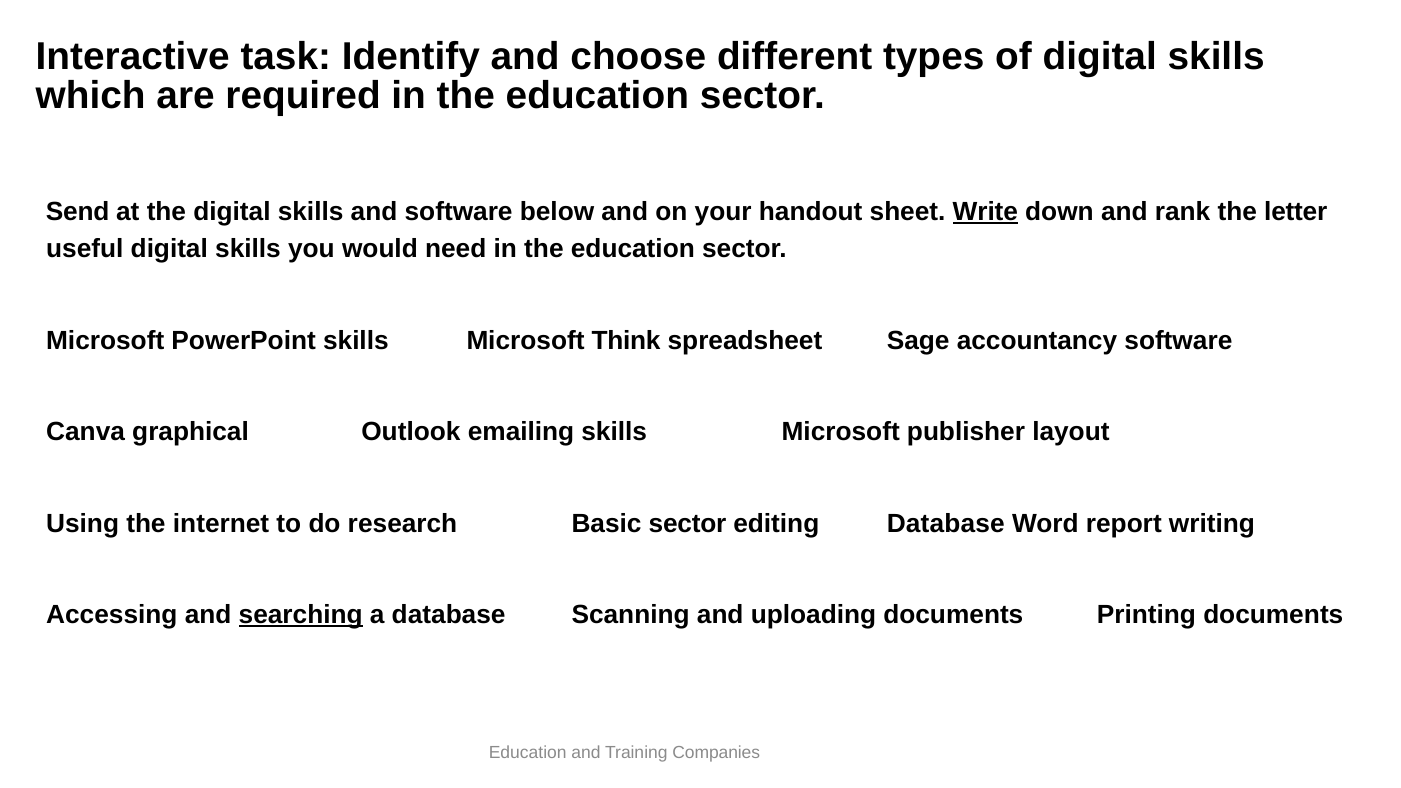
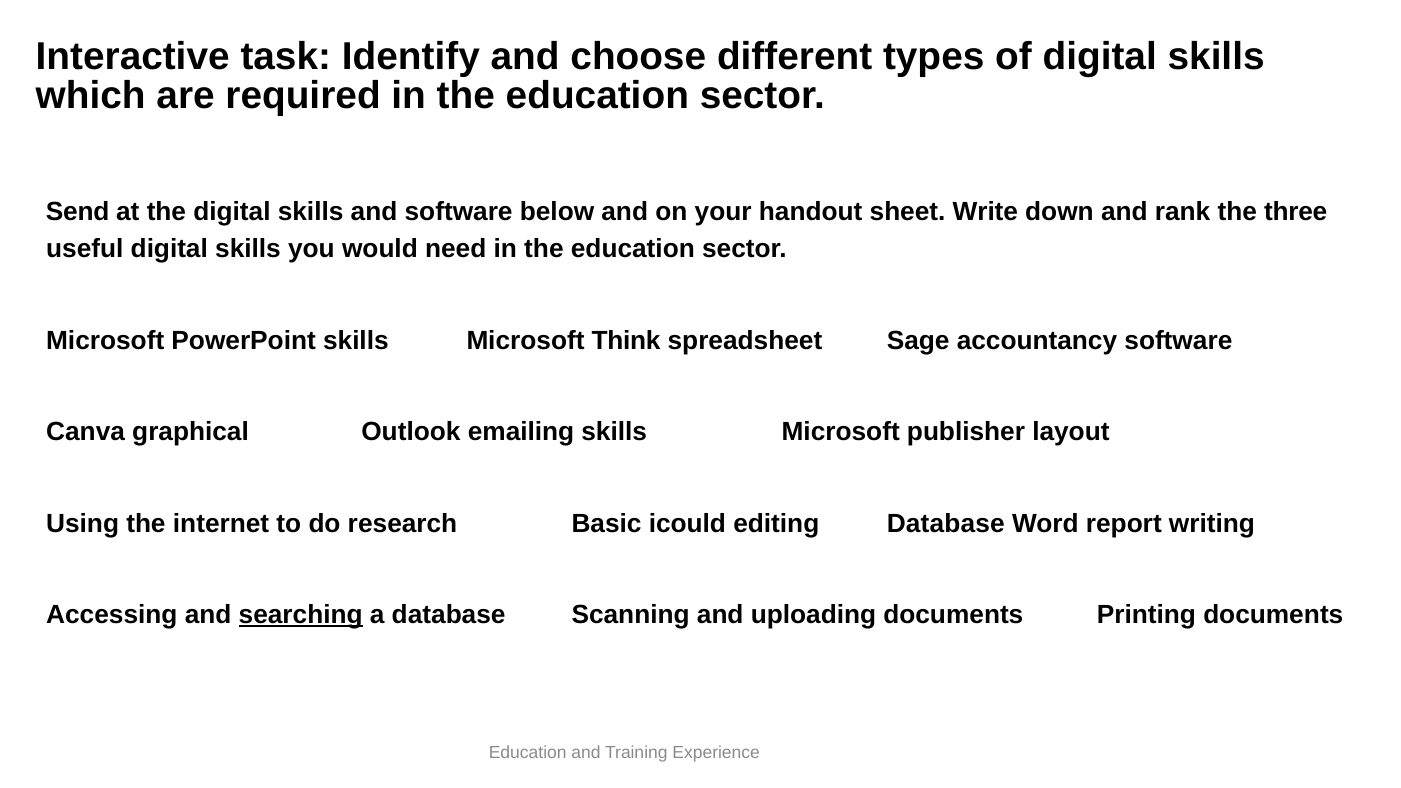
Write underline: present -> none
letter: letter -> three
Basic sector: sector -> icould
Companies: Companies -> Experience
